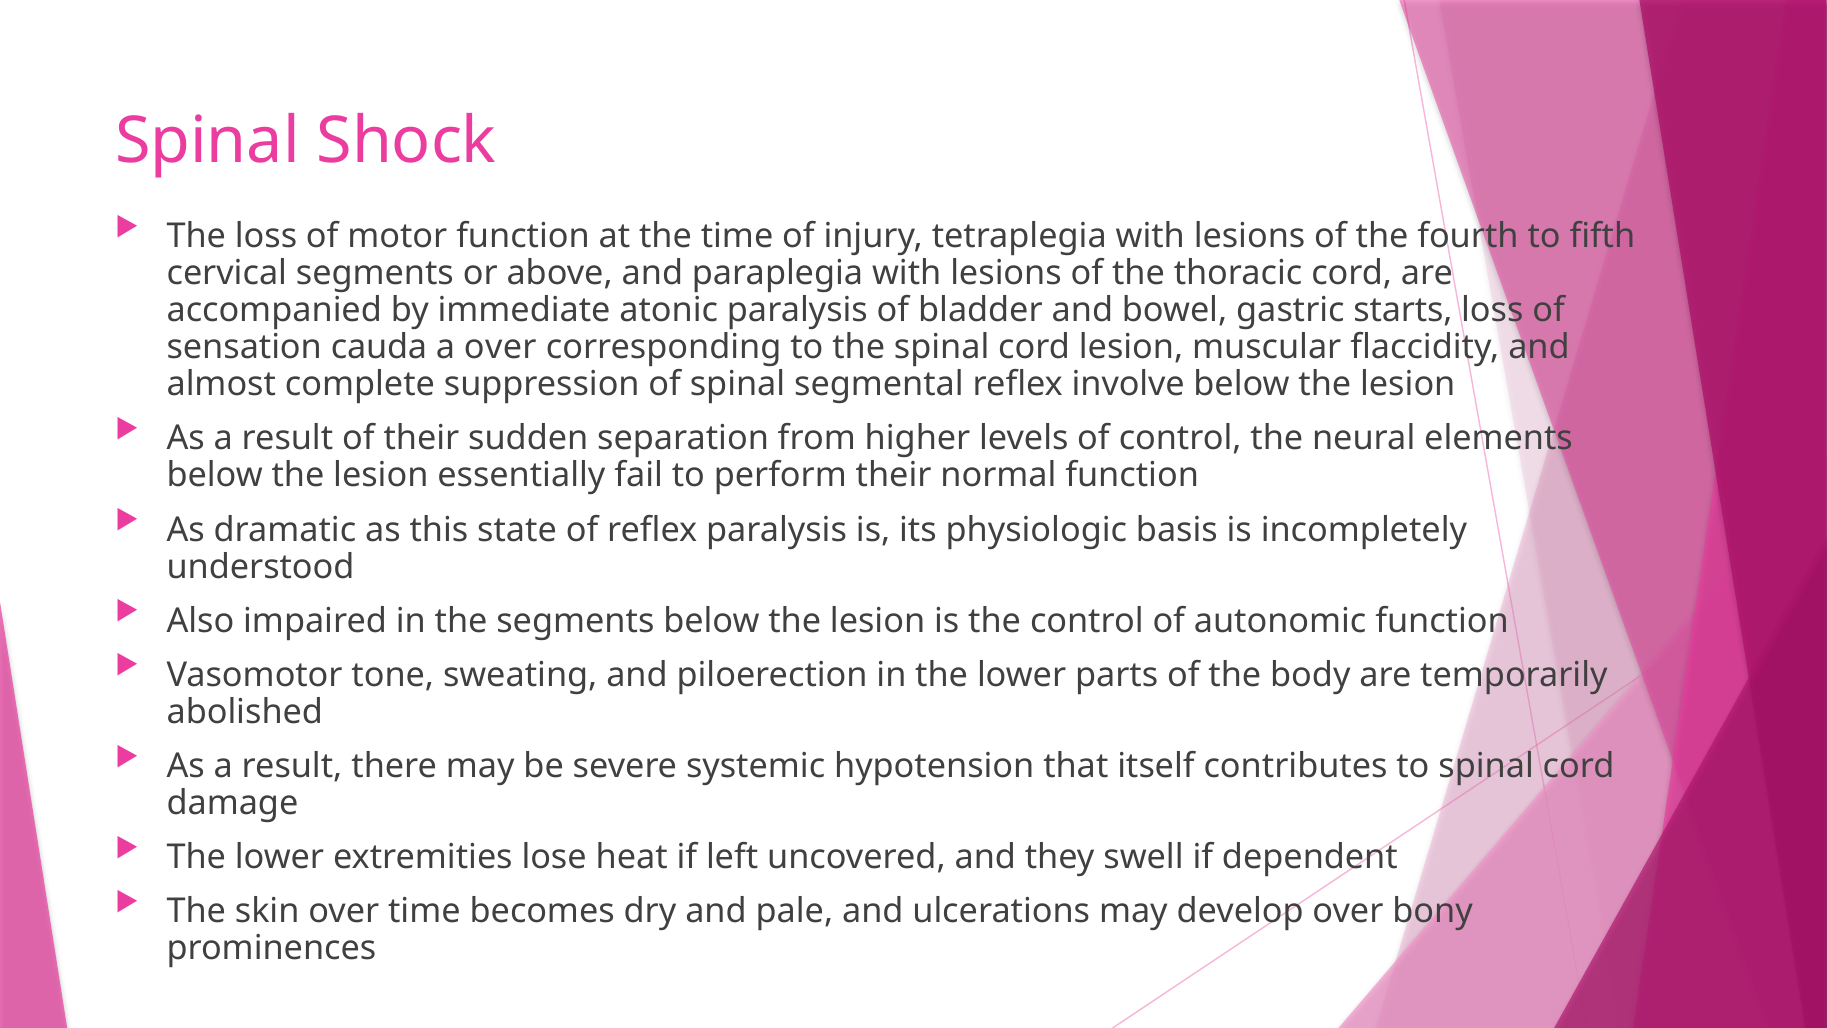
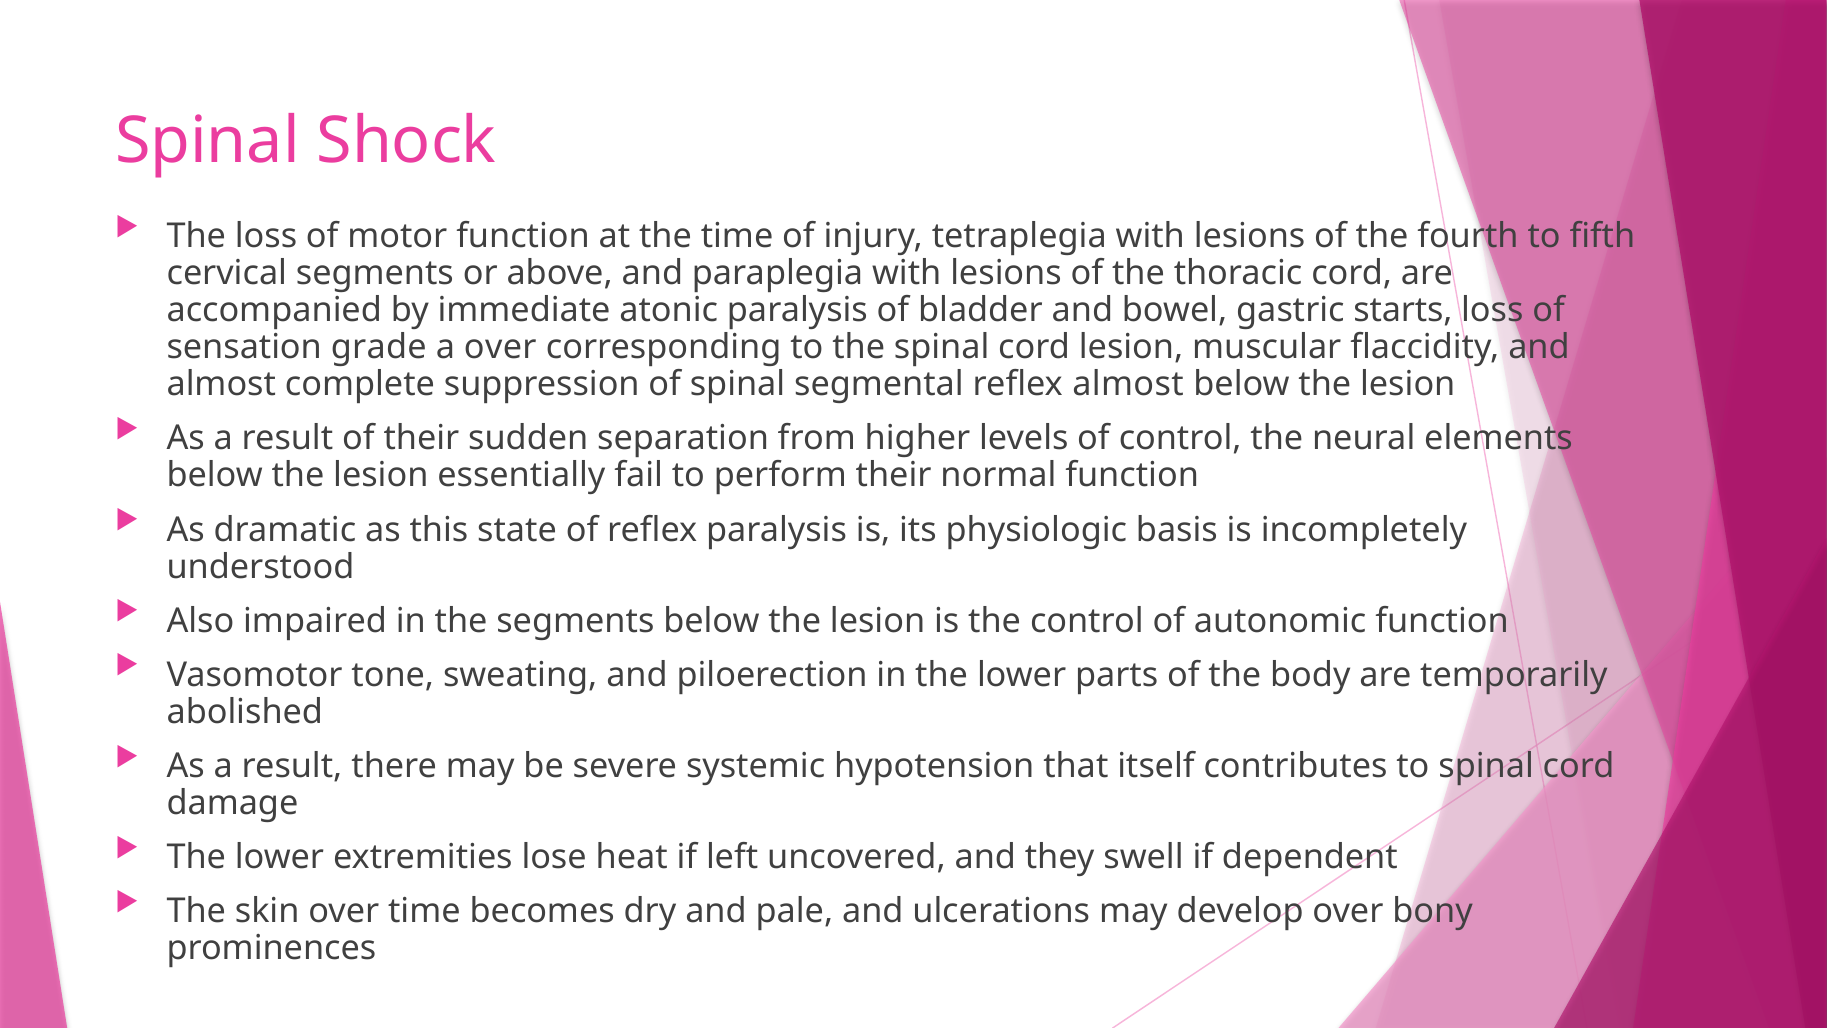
cauda: cauda -> grade
reflex involve: involve -> almost
